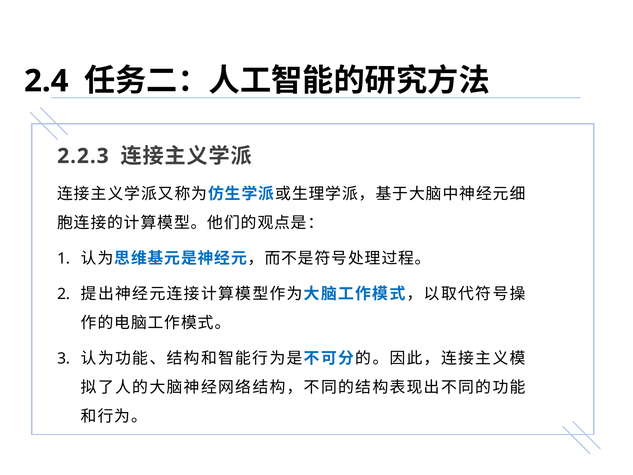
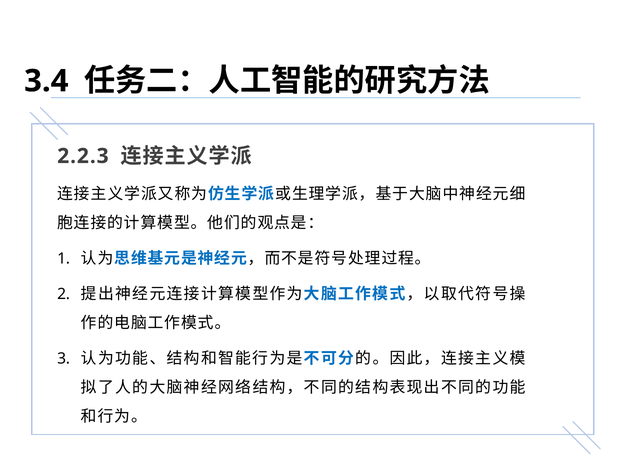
2.4: 2.4 -> 3.4
